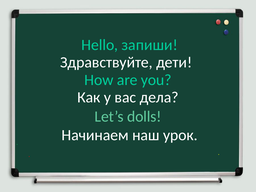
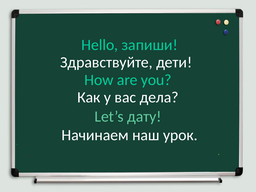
dolls: dolls -> дату
